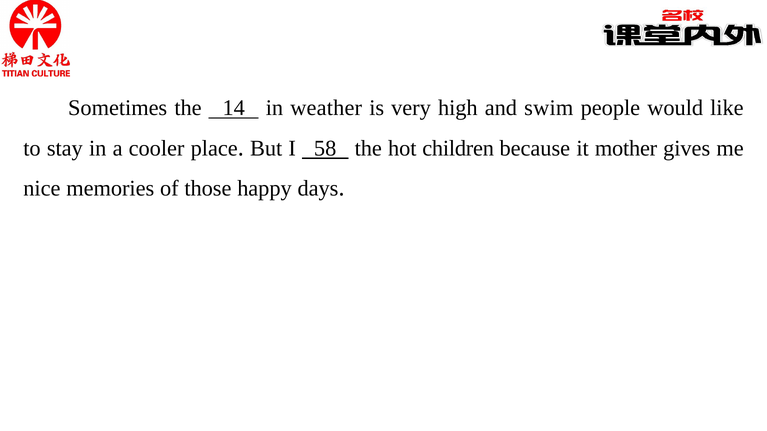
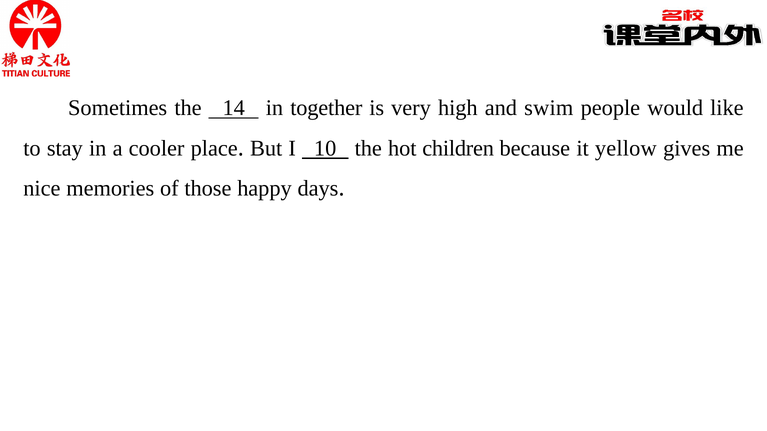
weather: weather -> together
58: 58 -> 10
mother: mother -> yellow
